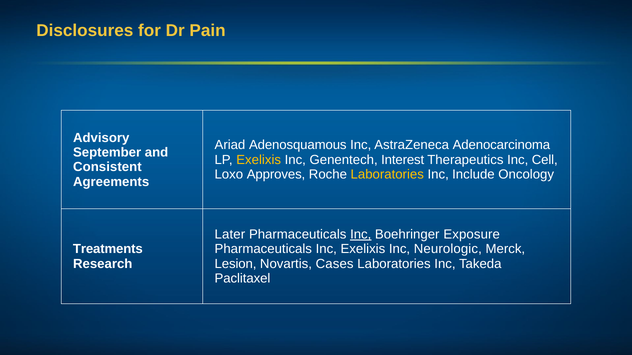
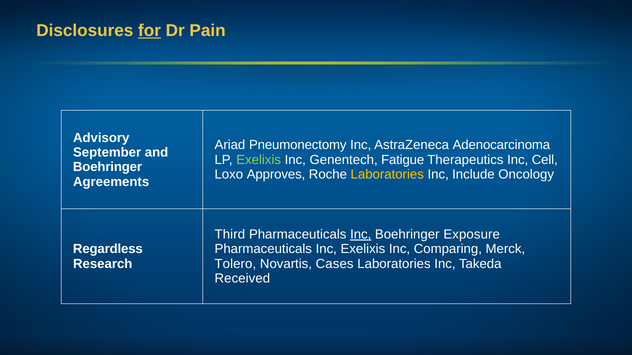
for underline: none -> present
Adenosquamous: Adenosquamous -> Pneumonectomy
Exelixis at (259, 160) colour: yellow -> light green
Interest: Interest -> Fatigue
Consistent at (107, 167): Consistent -> Boehringer
Later: Later -> Third
Treatments: Treatments -> Regardless
Neurologic: Neurologic -> Comparing
Lesion: Lesion -> Tolero
Paclitaxel: Paclitaxel -> Received
